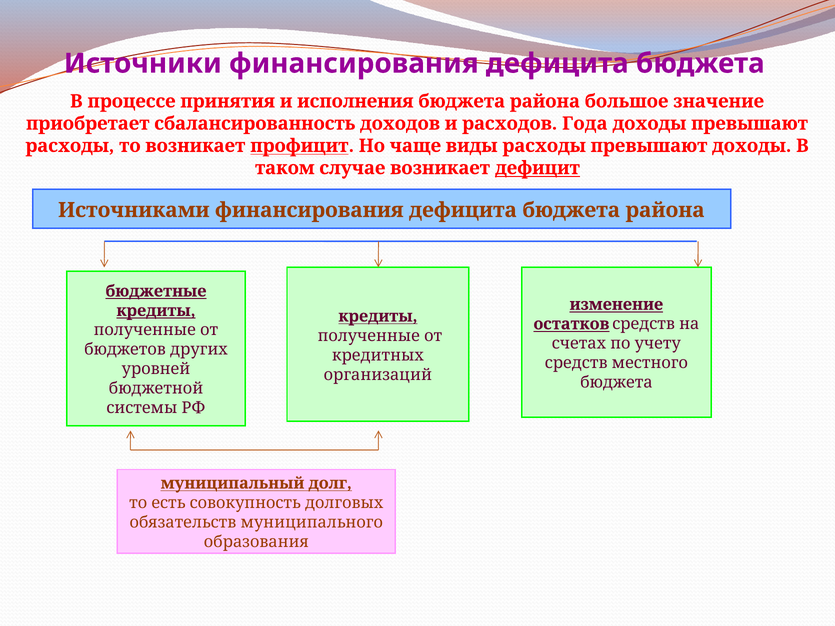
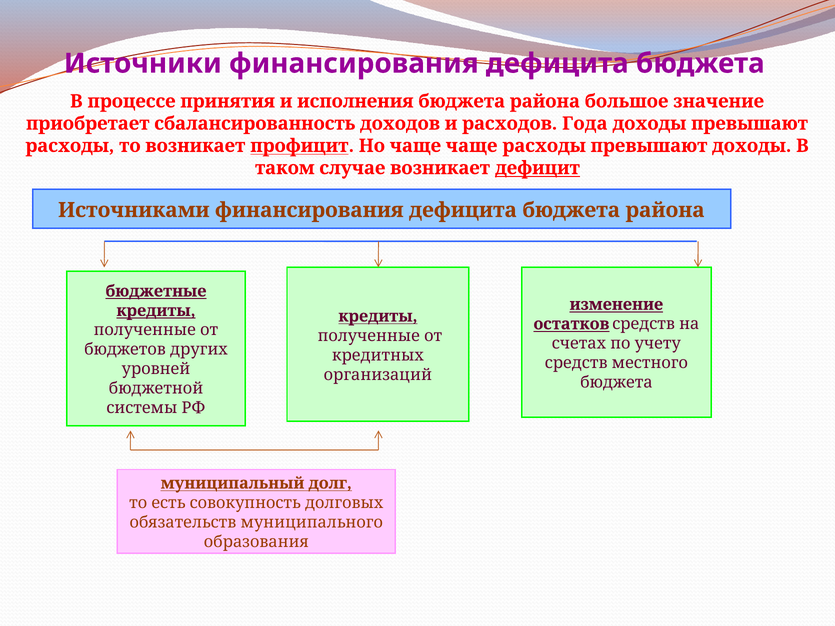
чаще виды: виды -> чаще
